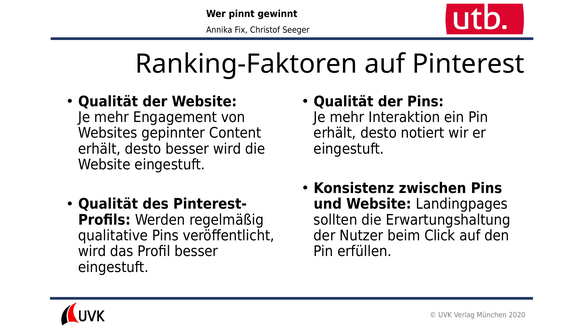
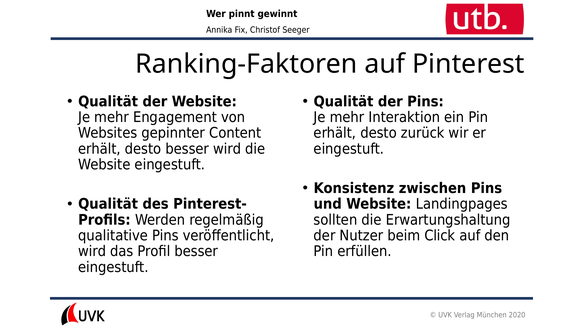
notiert: notiert -> zurück
